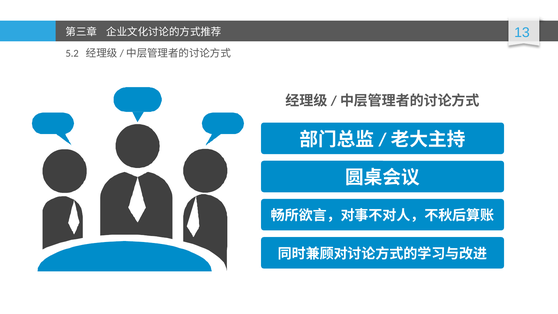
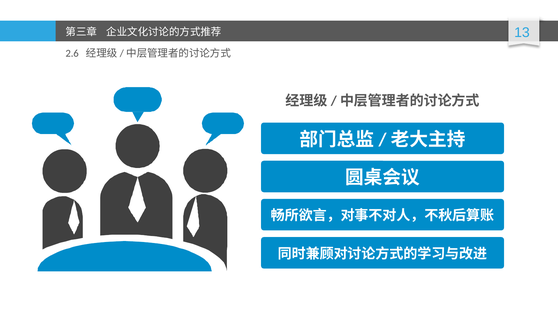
5.2: 5.2 -> 2.6
